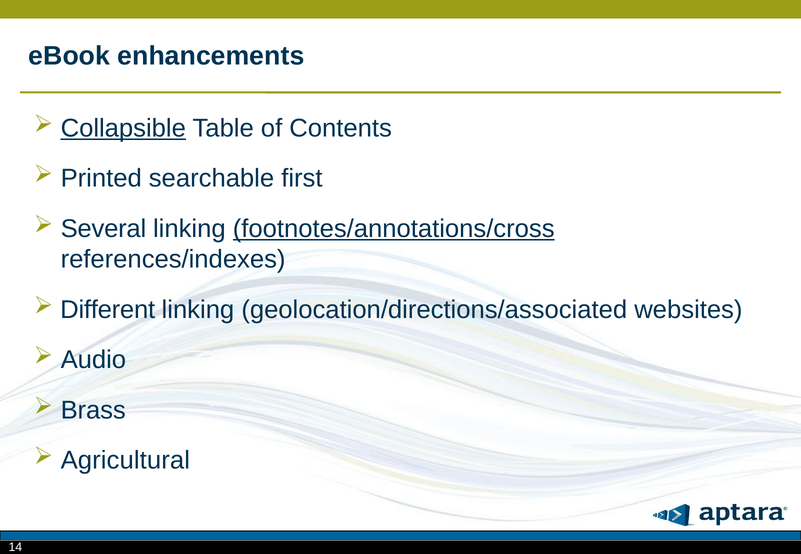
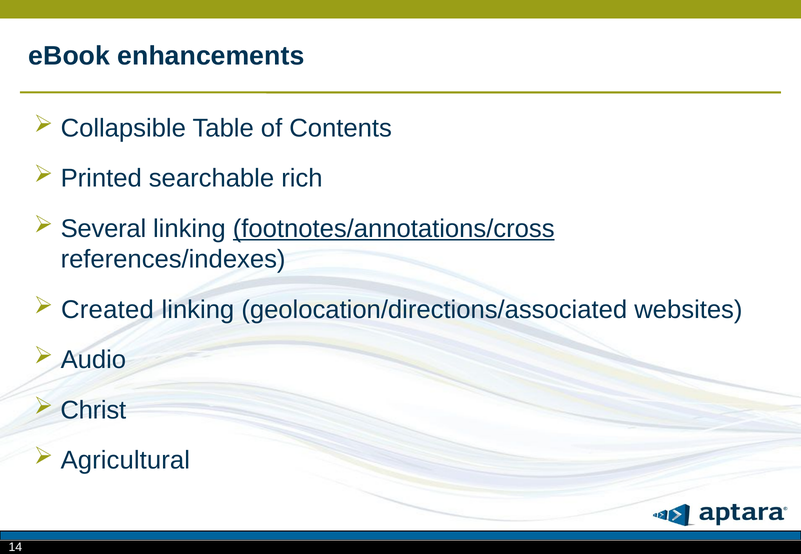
Collapsible underline: present -> none
first: first -> rich
Different: Different -> Created
Brass: Brass -> Christ
